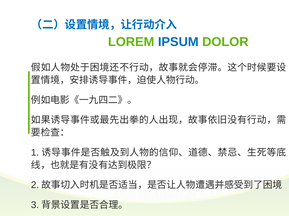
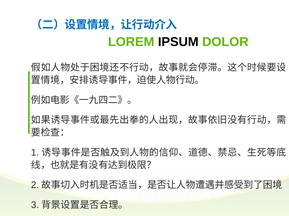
IPSUM colour: blue -> black
